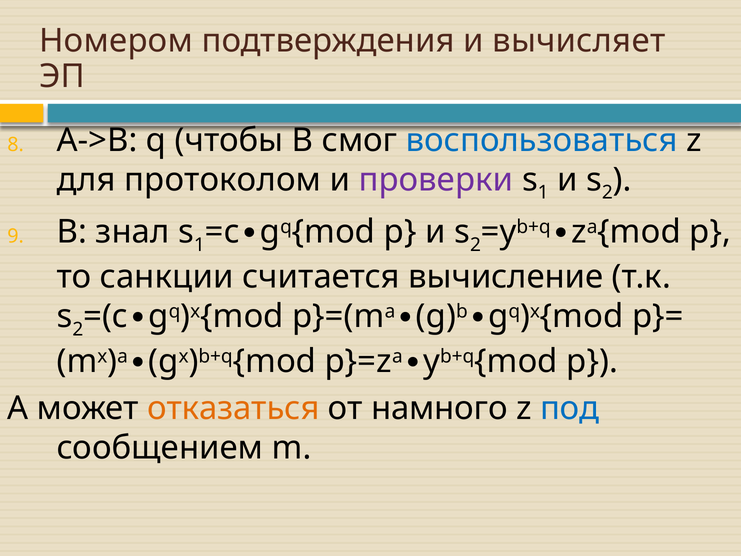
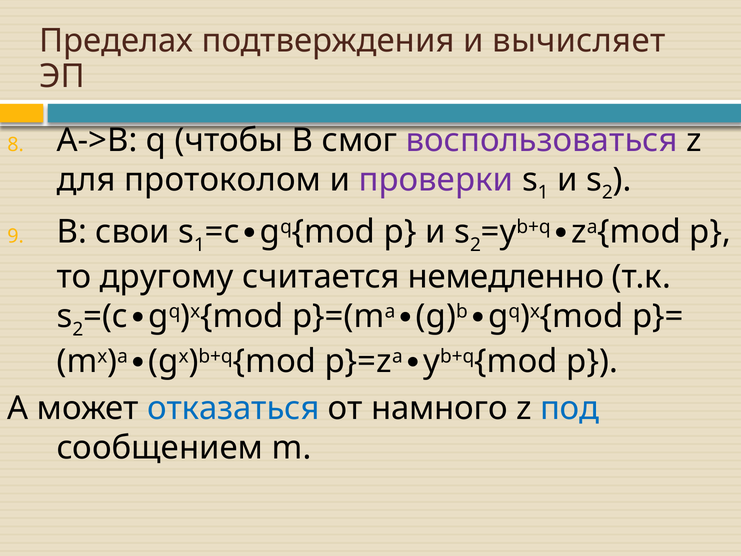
Номером: Номером -> Пределах
воспользоваться colour: blue -> purple
знал: знал -> свои
санкции: санкции -> другому
вычисление: вычисление -> немедленно
отказаться colour: orange -> blue
